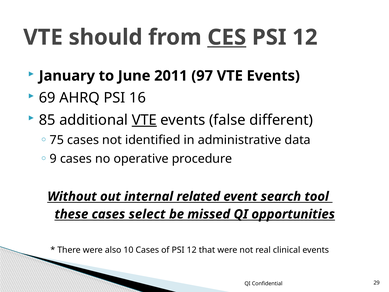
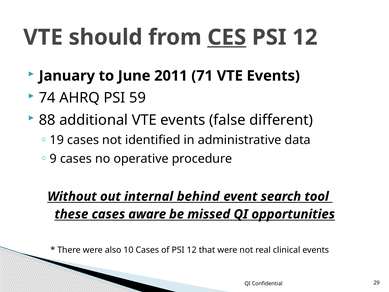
97: 97 -> 71
69: 69 -> 74
16: 16 -> 59
85: 85 -> 88
VTE at (144, 120) underline: present -> none
75: 75 -> 19
related: related -> behind
select: select -> aware
